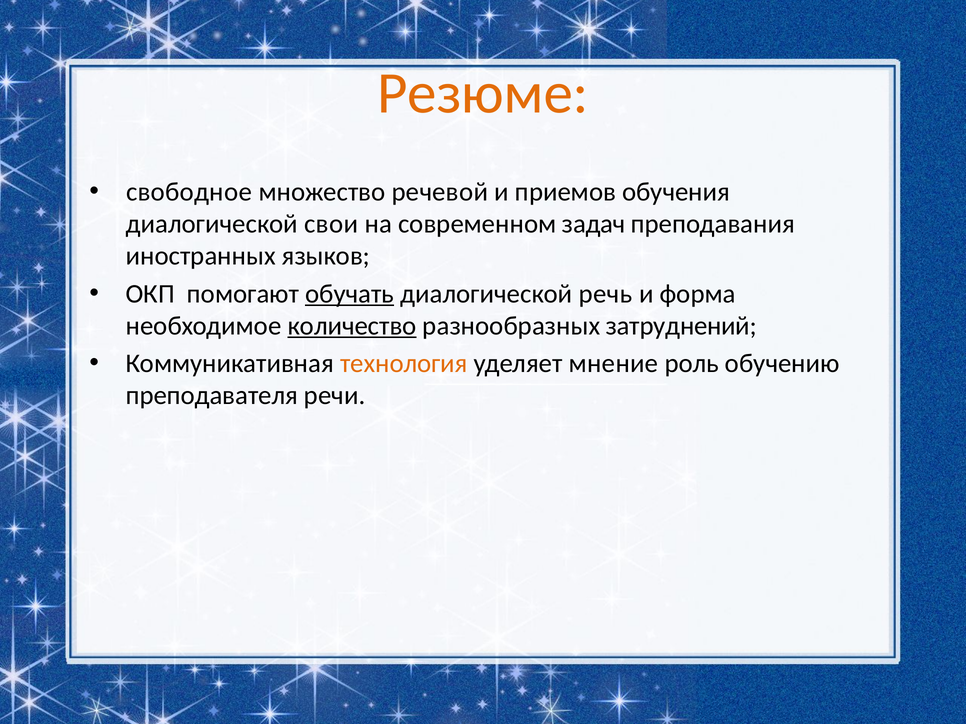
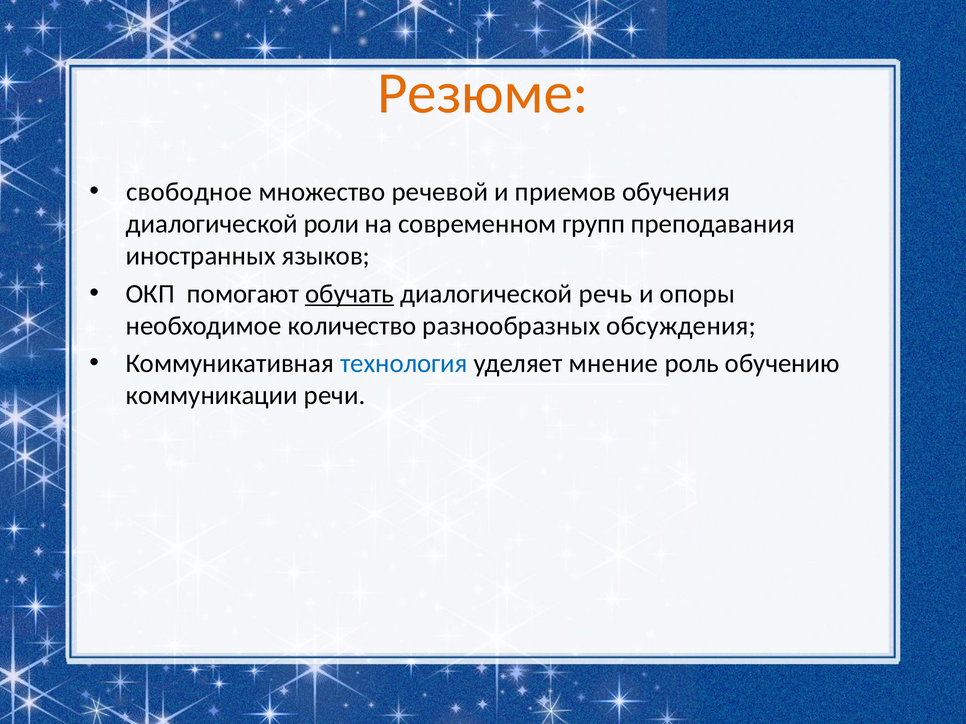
свои: свои -> роли
задач: задач -> групп
форма: форма -> опоры
количество underline: present -> none
затруднений: затруднений -> обсуждения
технология colour: orange -> blue
преподавателя: преподавателя -> коммуникации
